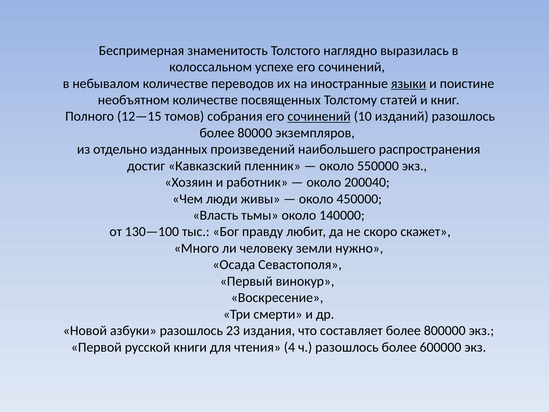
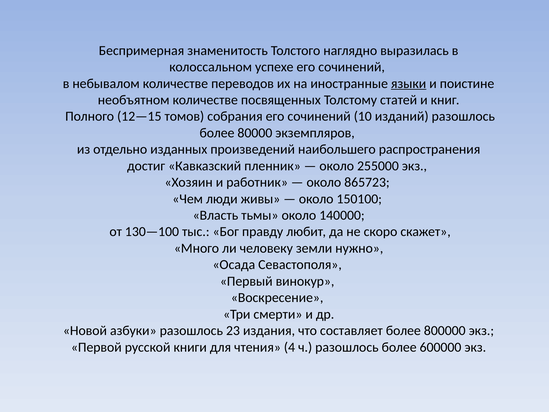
сочинений at (319, 116) underline: present -> none
550000: 550000 -> 255000
200040: 200040 -> 865723
450000: 450000 -> 150100
